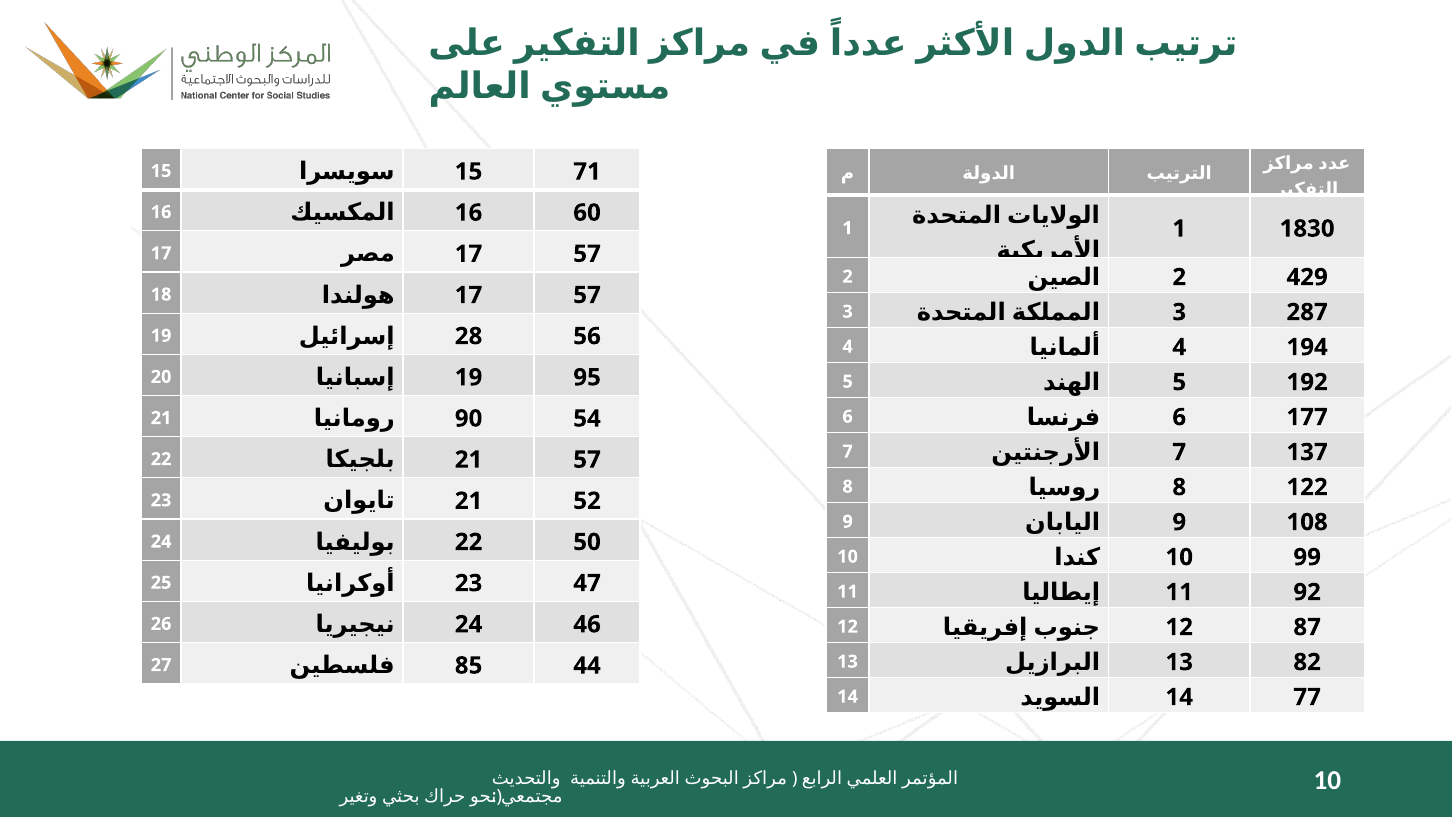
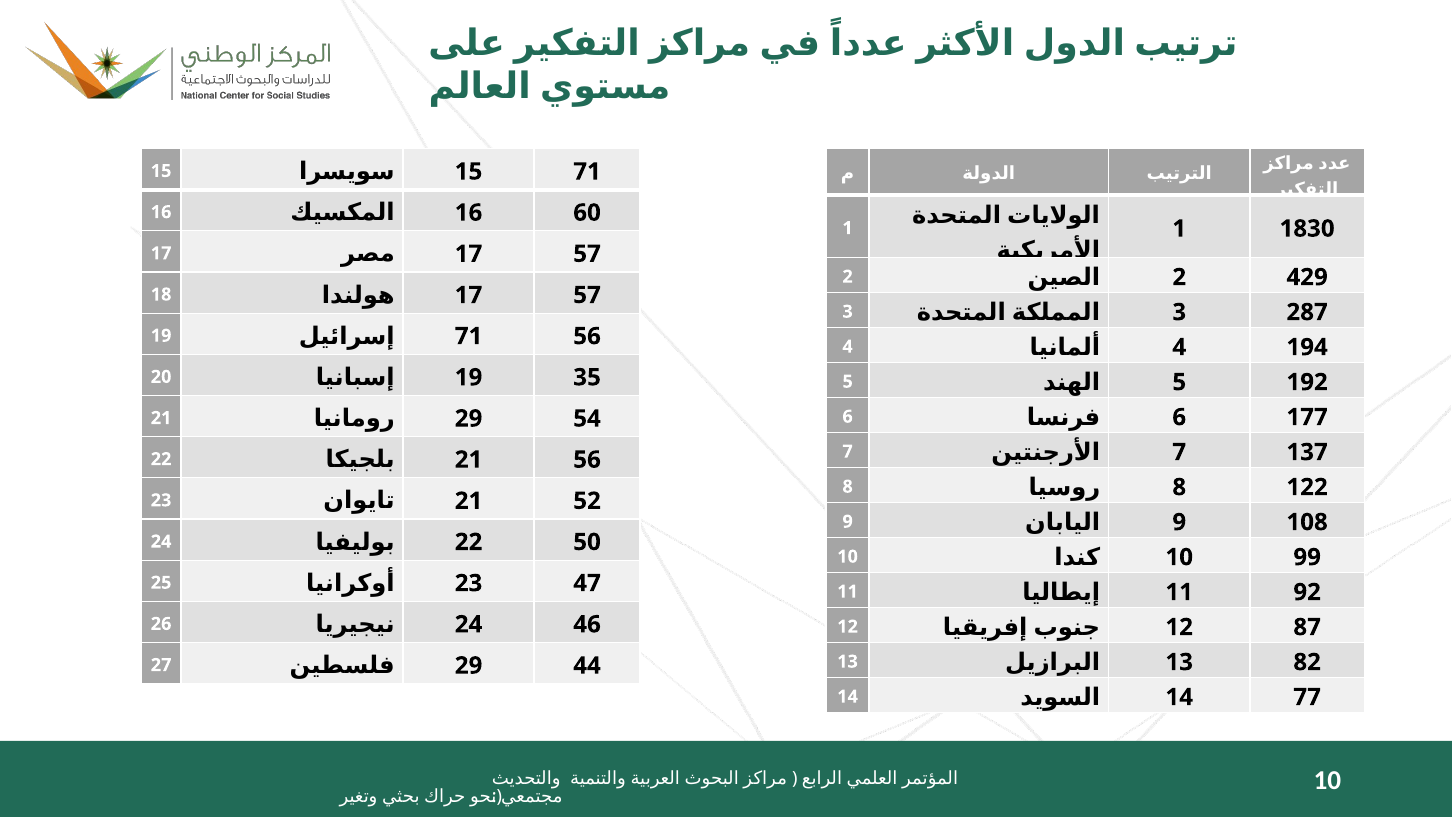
28 at (469, 336): 28 -> 71
95: 95 -> 35
90 at (469, 418): 90 -> 29
21 57: 57 -> 56
85 at (469, 665): 85 -> 29
